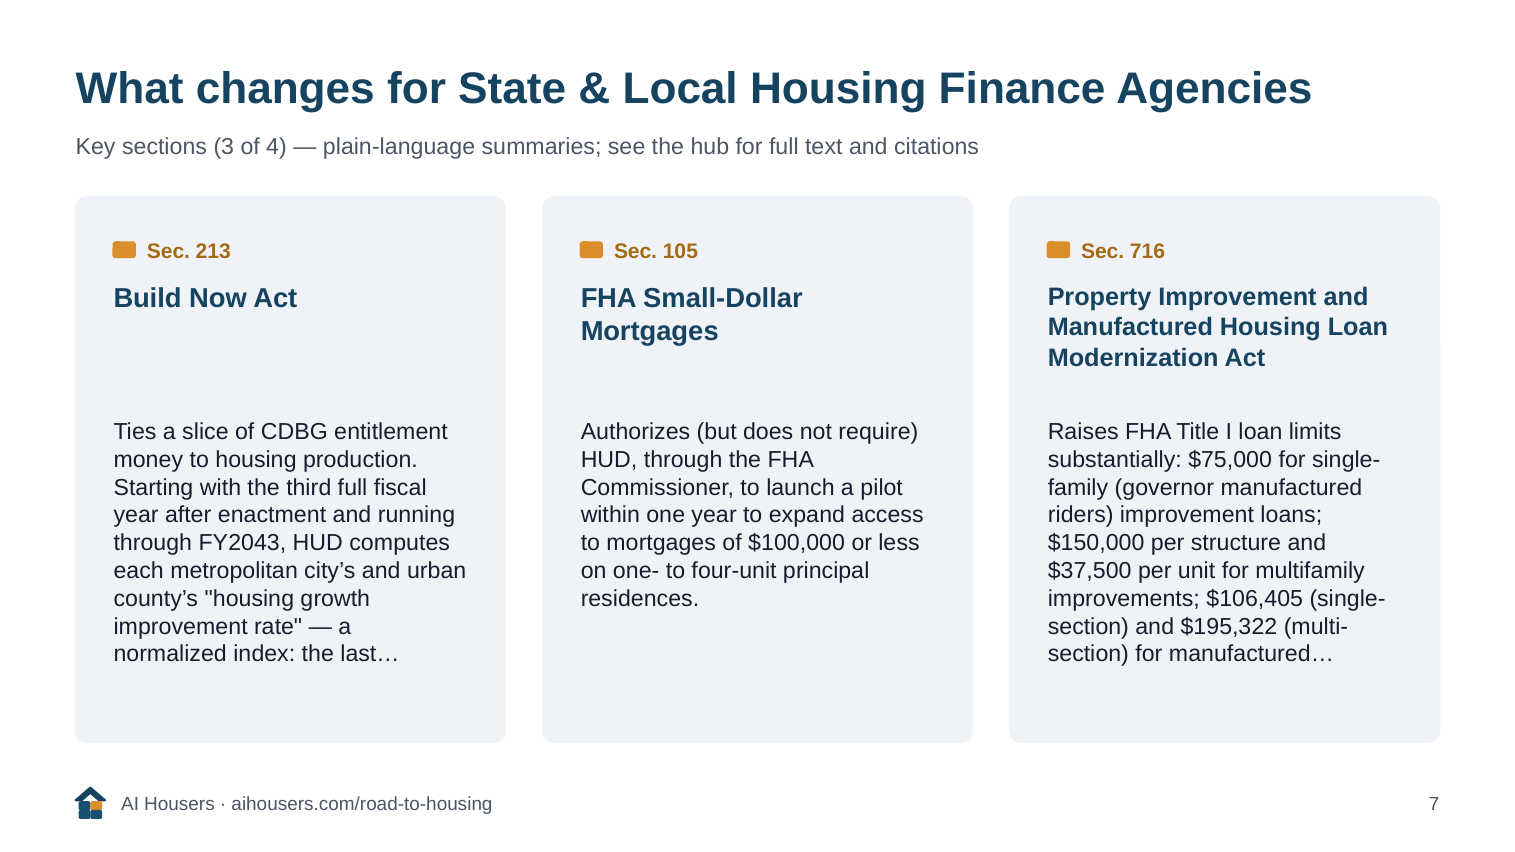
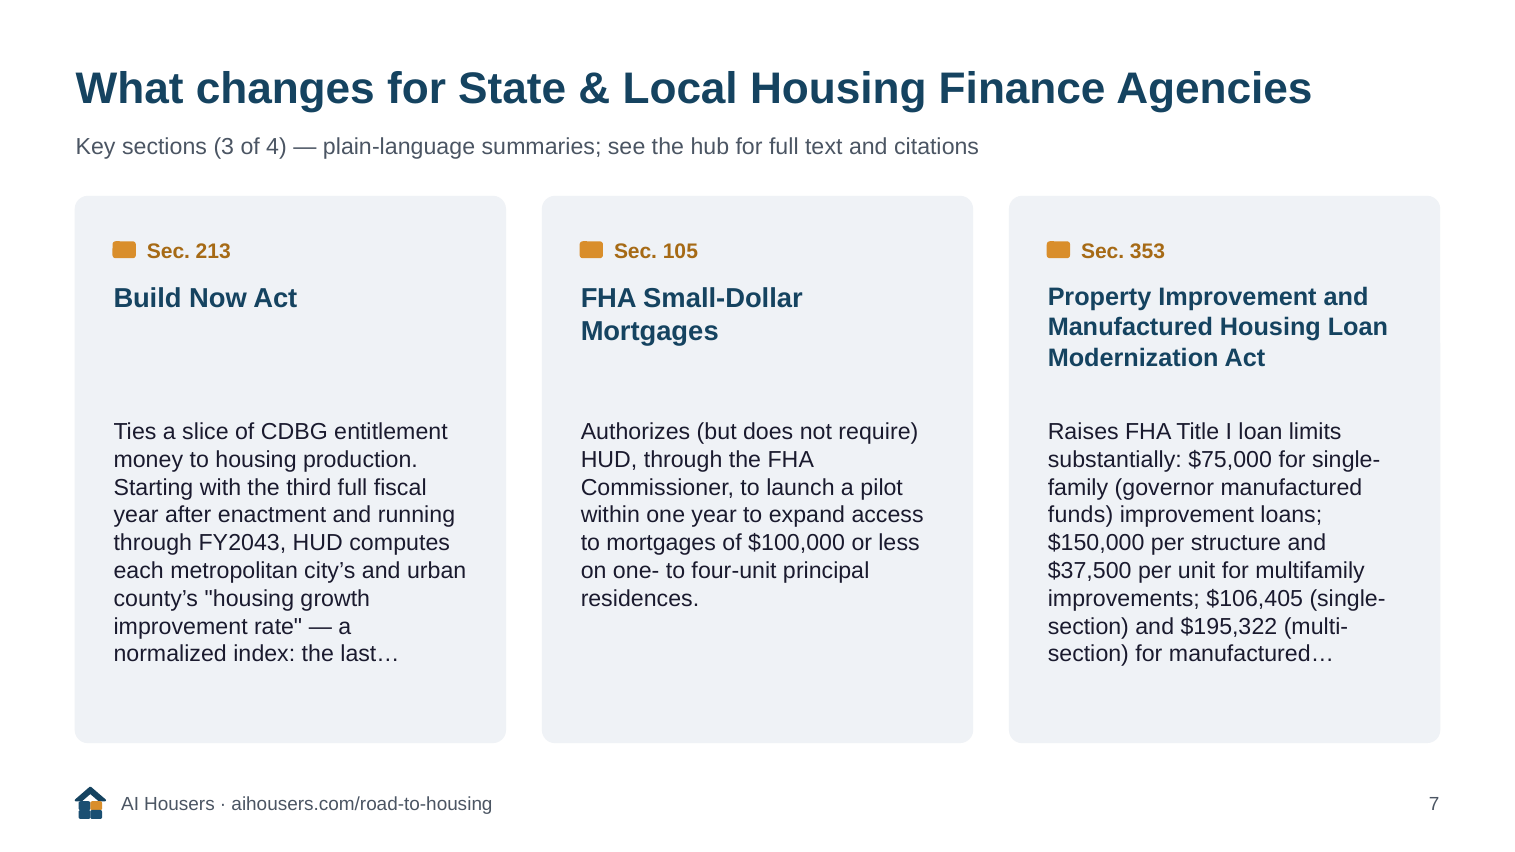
716: 716 -> 353
riders: riders -> funds
